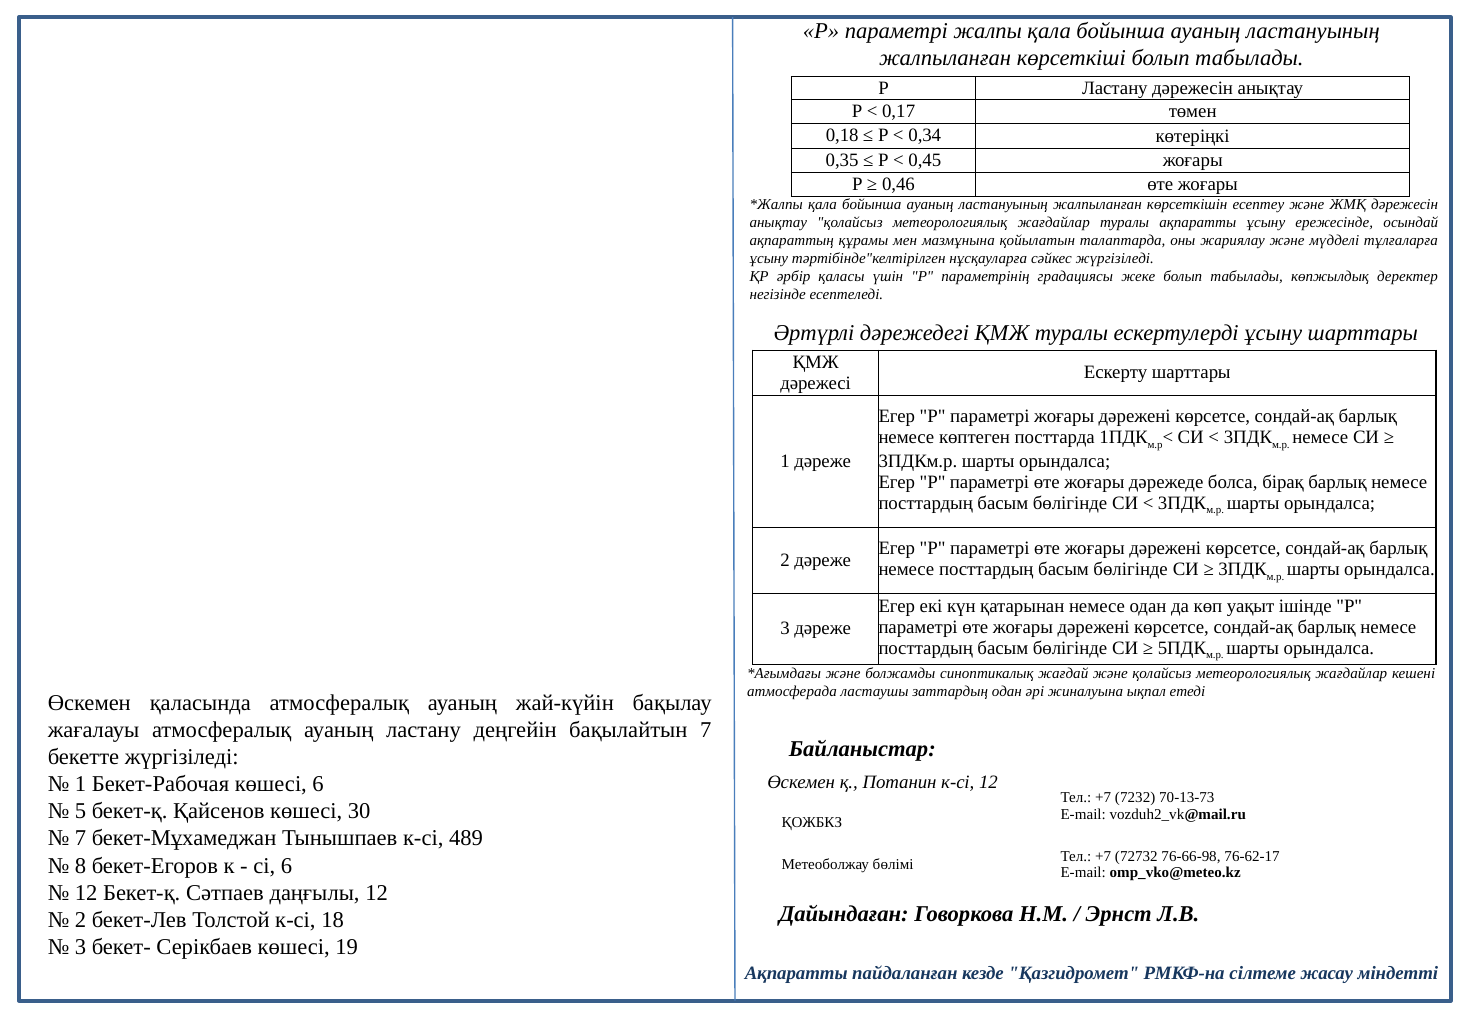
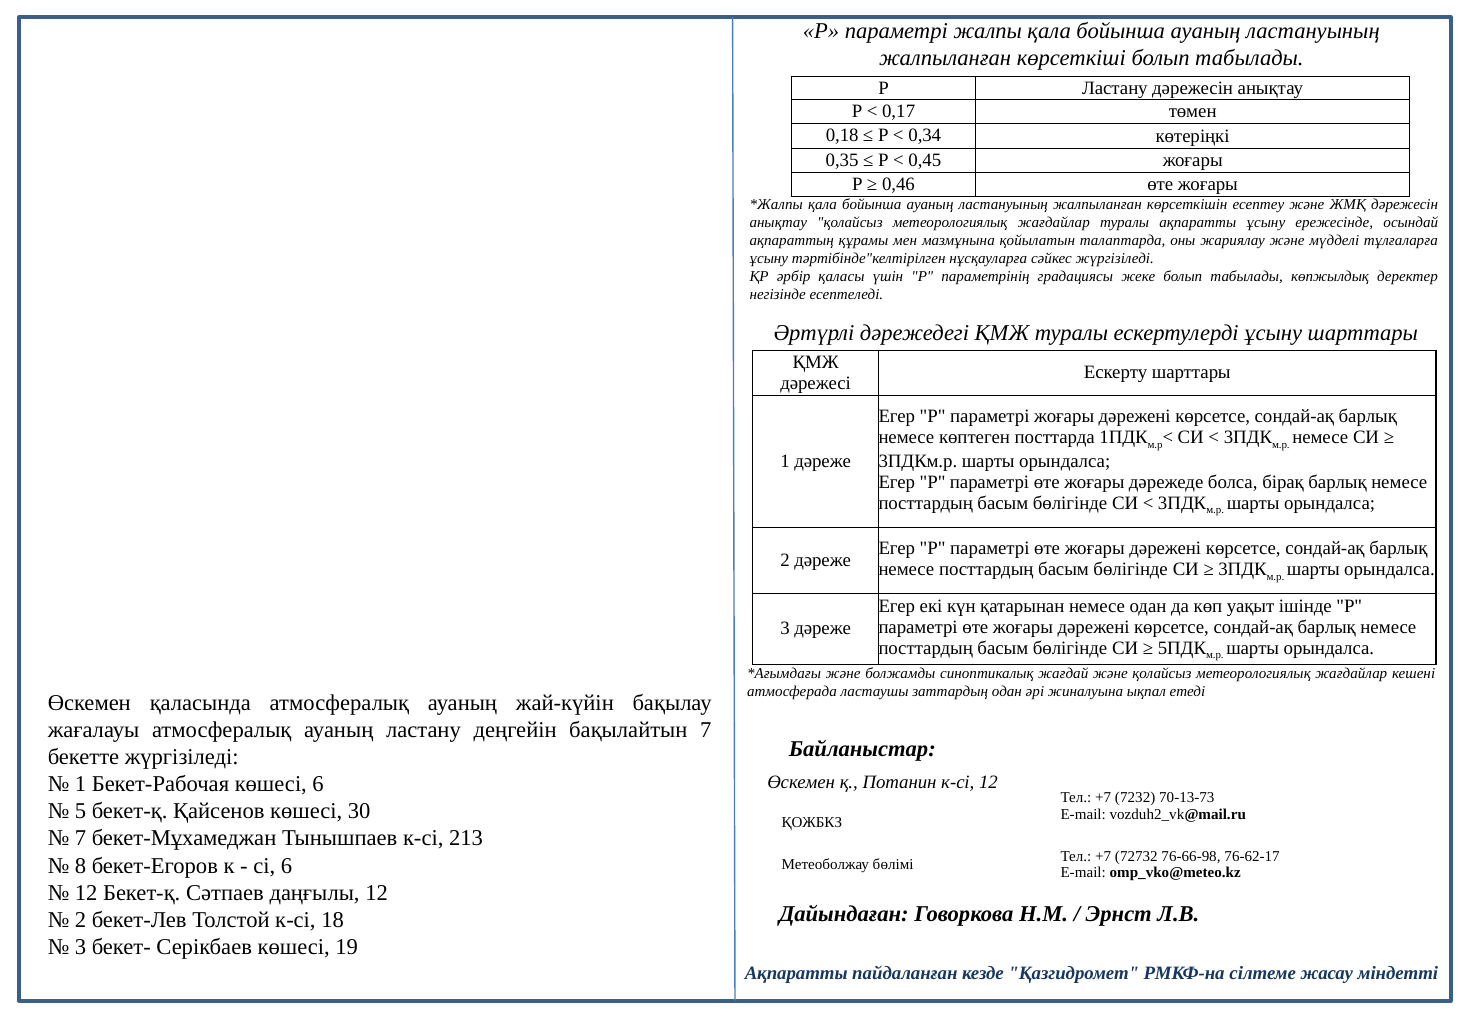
489: 489 -> 213
